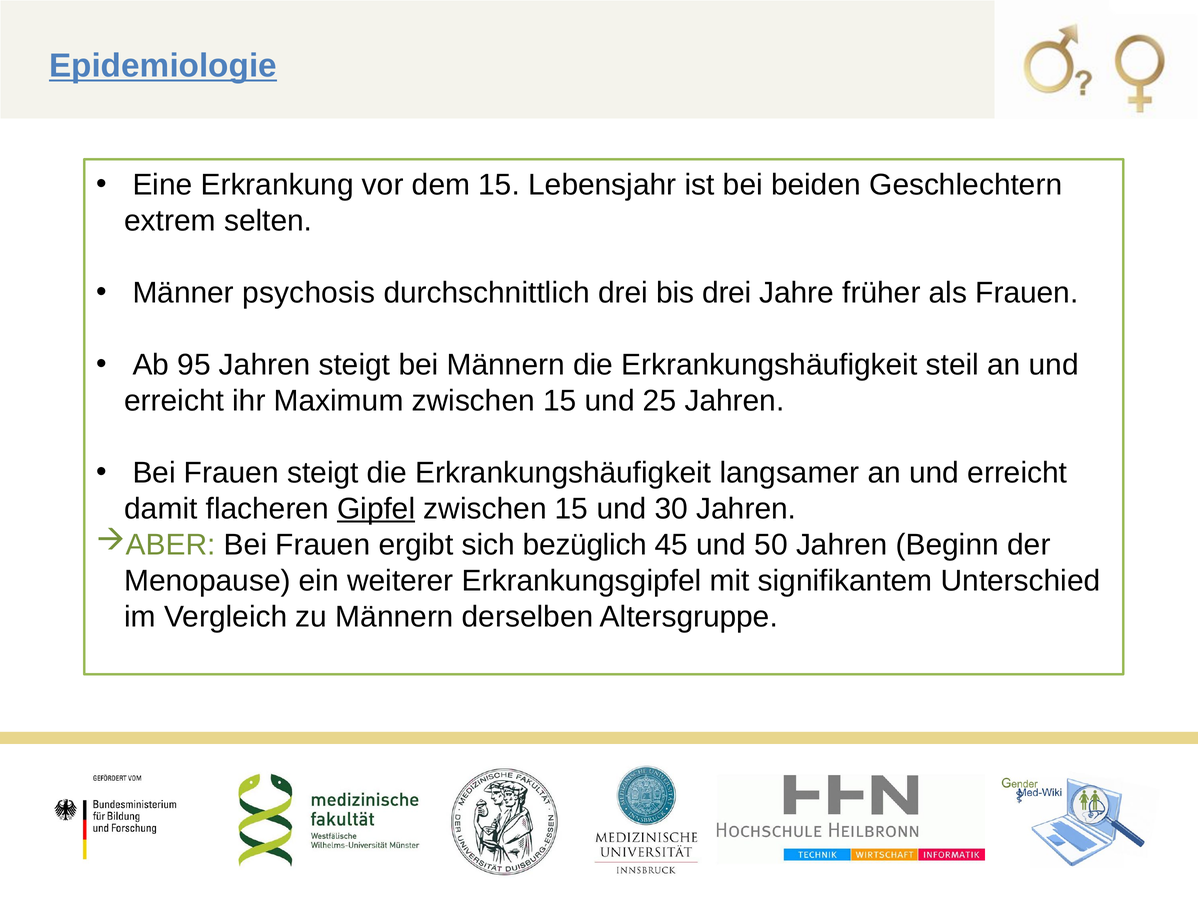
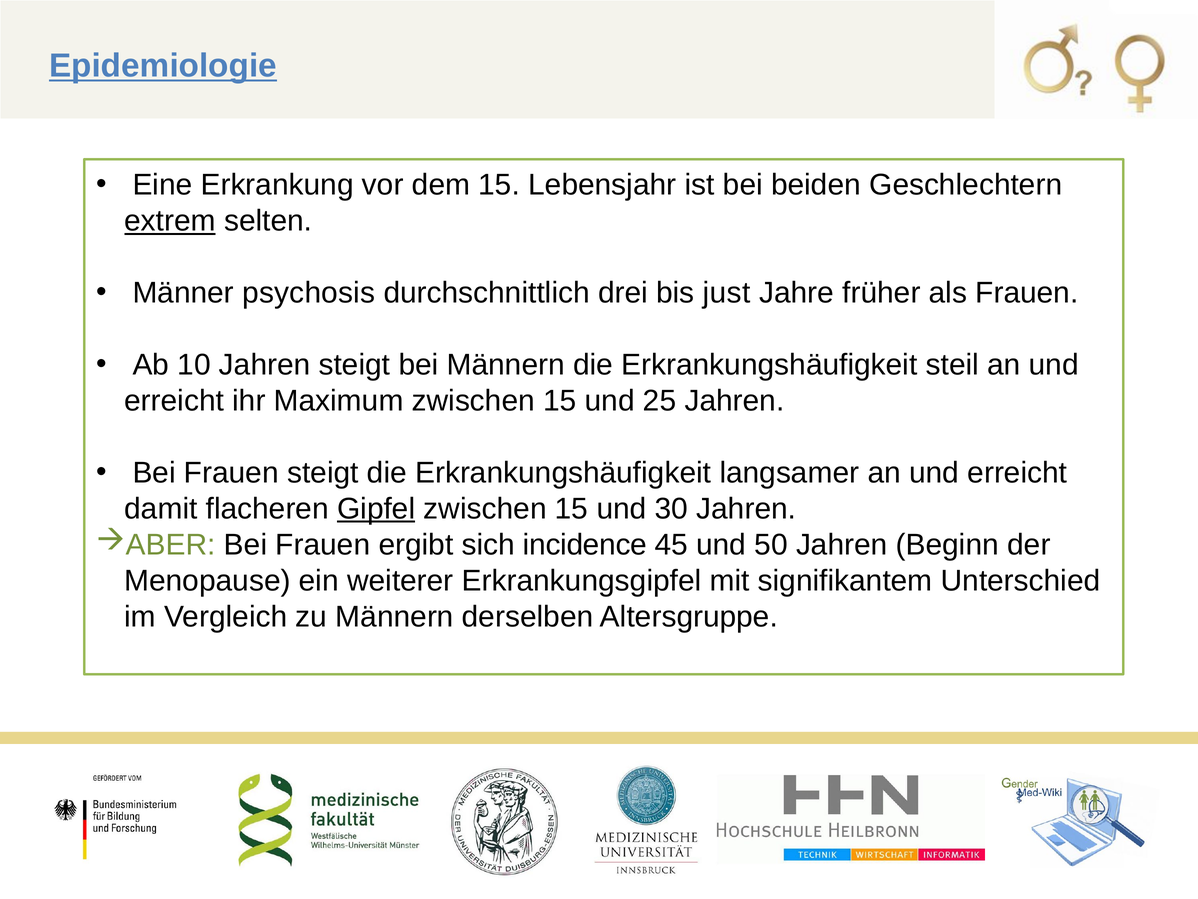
extrem underline: none -> present
bis drei: drei -> just
95: 95 -> 10
bezüglich: bezüglich -> incidence
